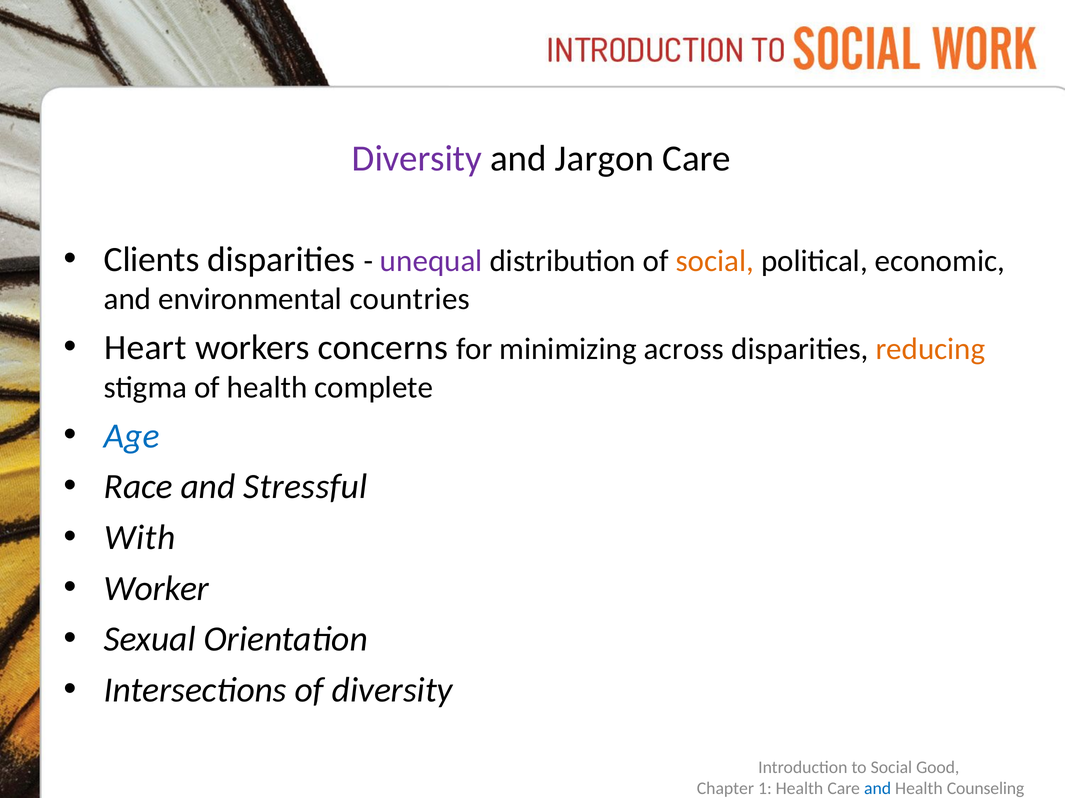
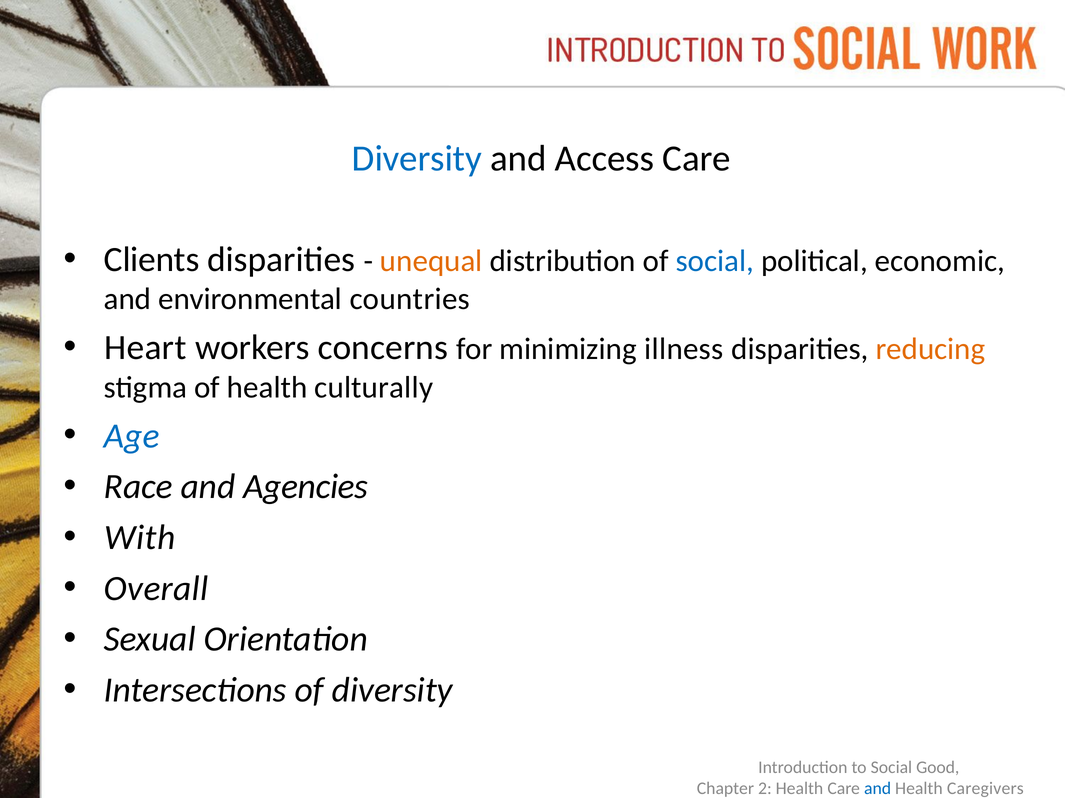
Diversity at (417, 159) colour: purple -> blue
Jargon: Jargon -> Access
unequal colour: purple -> orange
social at (715, 261) colour: orange -> blue
across: across -> illness
complete: complete -> culturally
Stressful: Stressful -> Agencies
Worker: Worker -> Overall
1: 1 -> 2
Counseling: Counseling -> Caregivers
